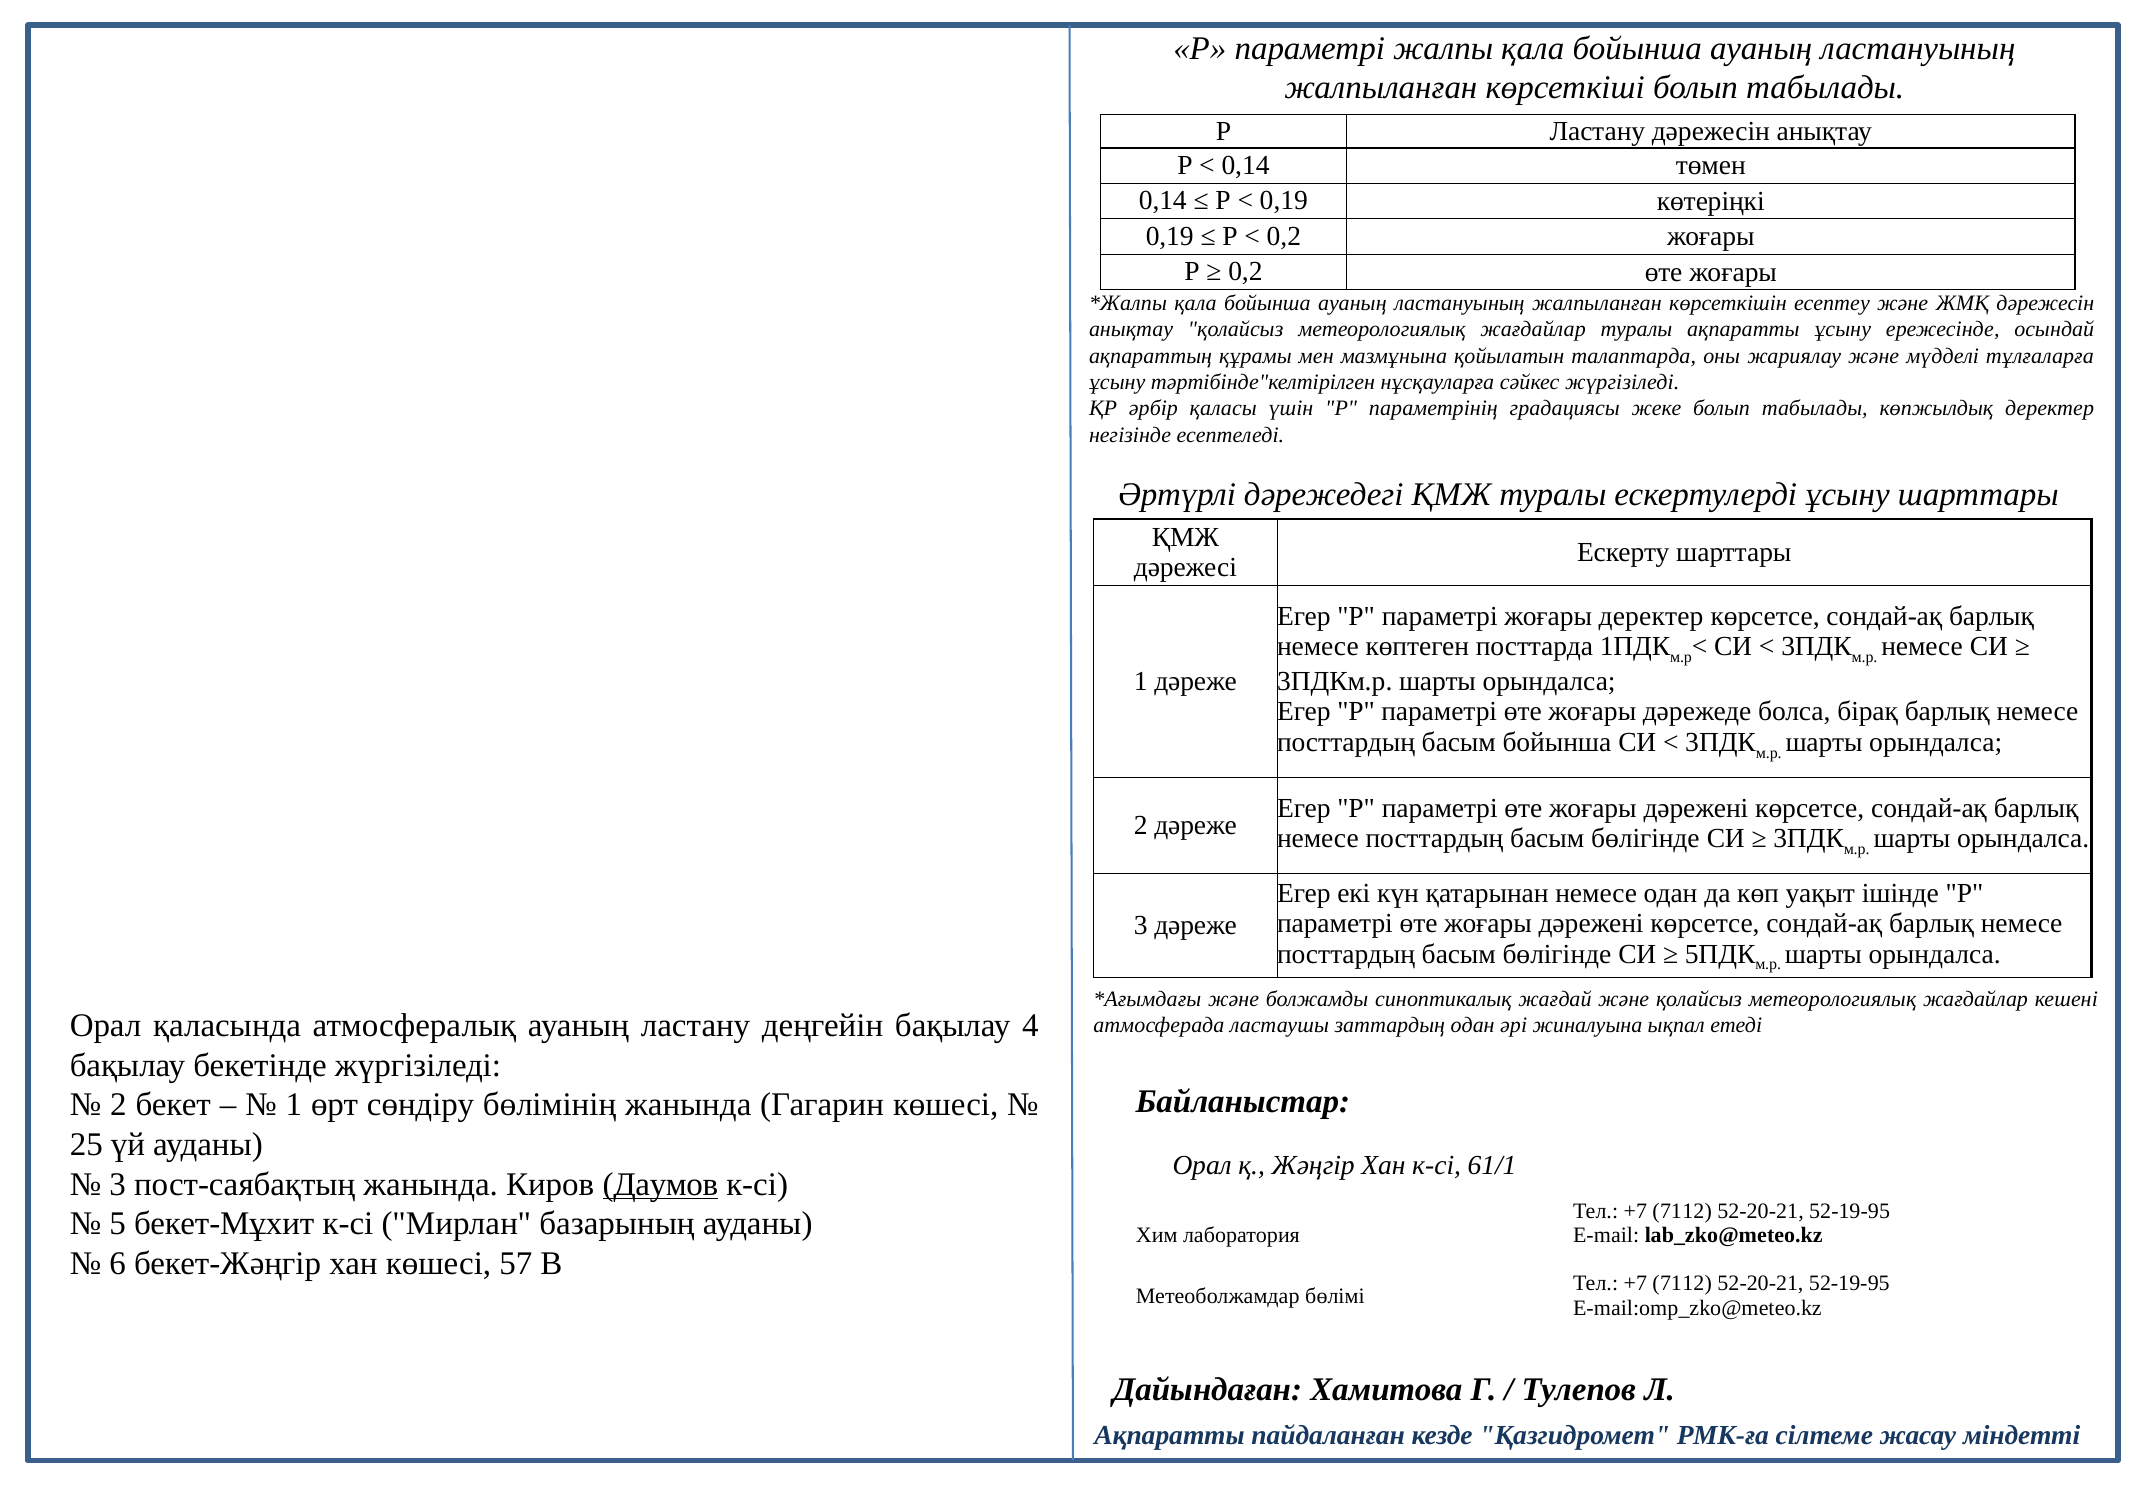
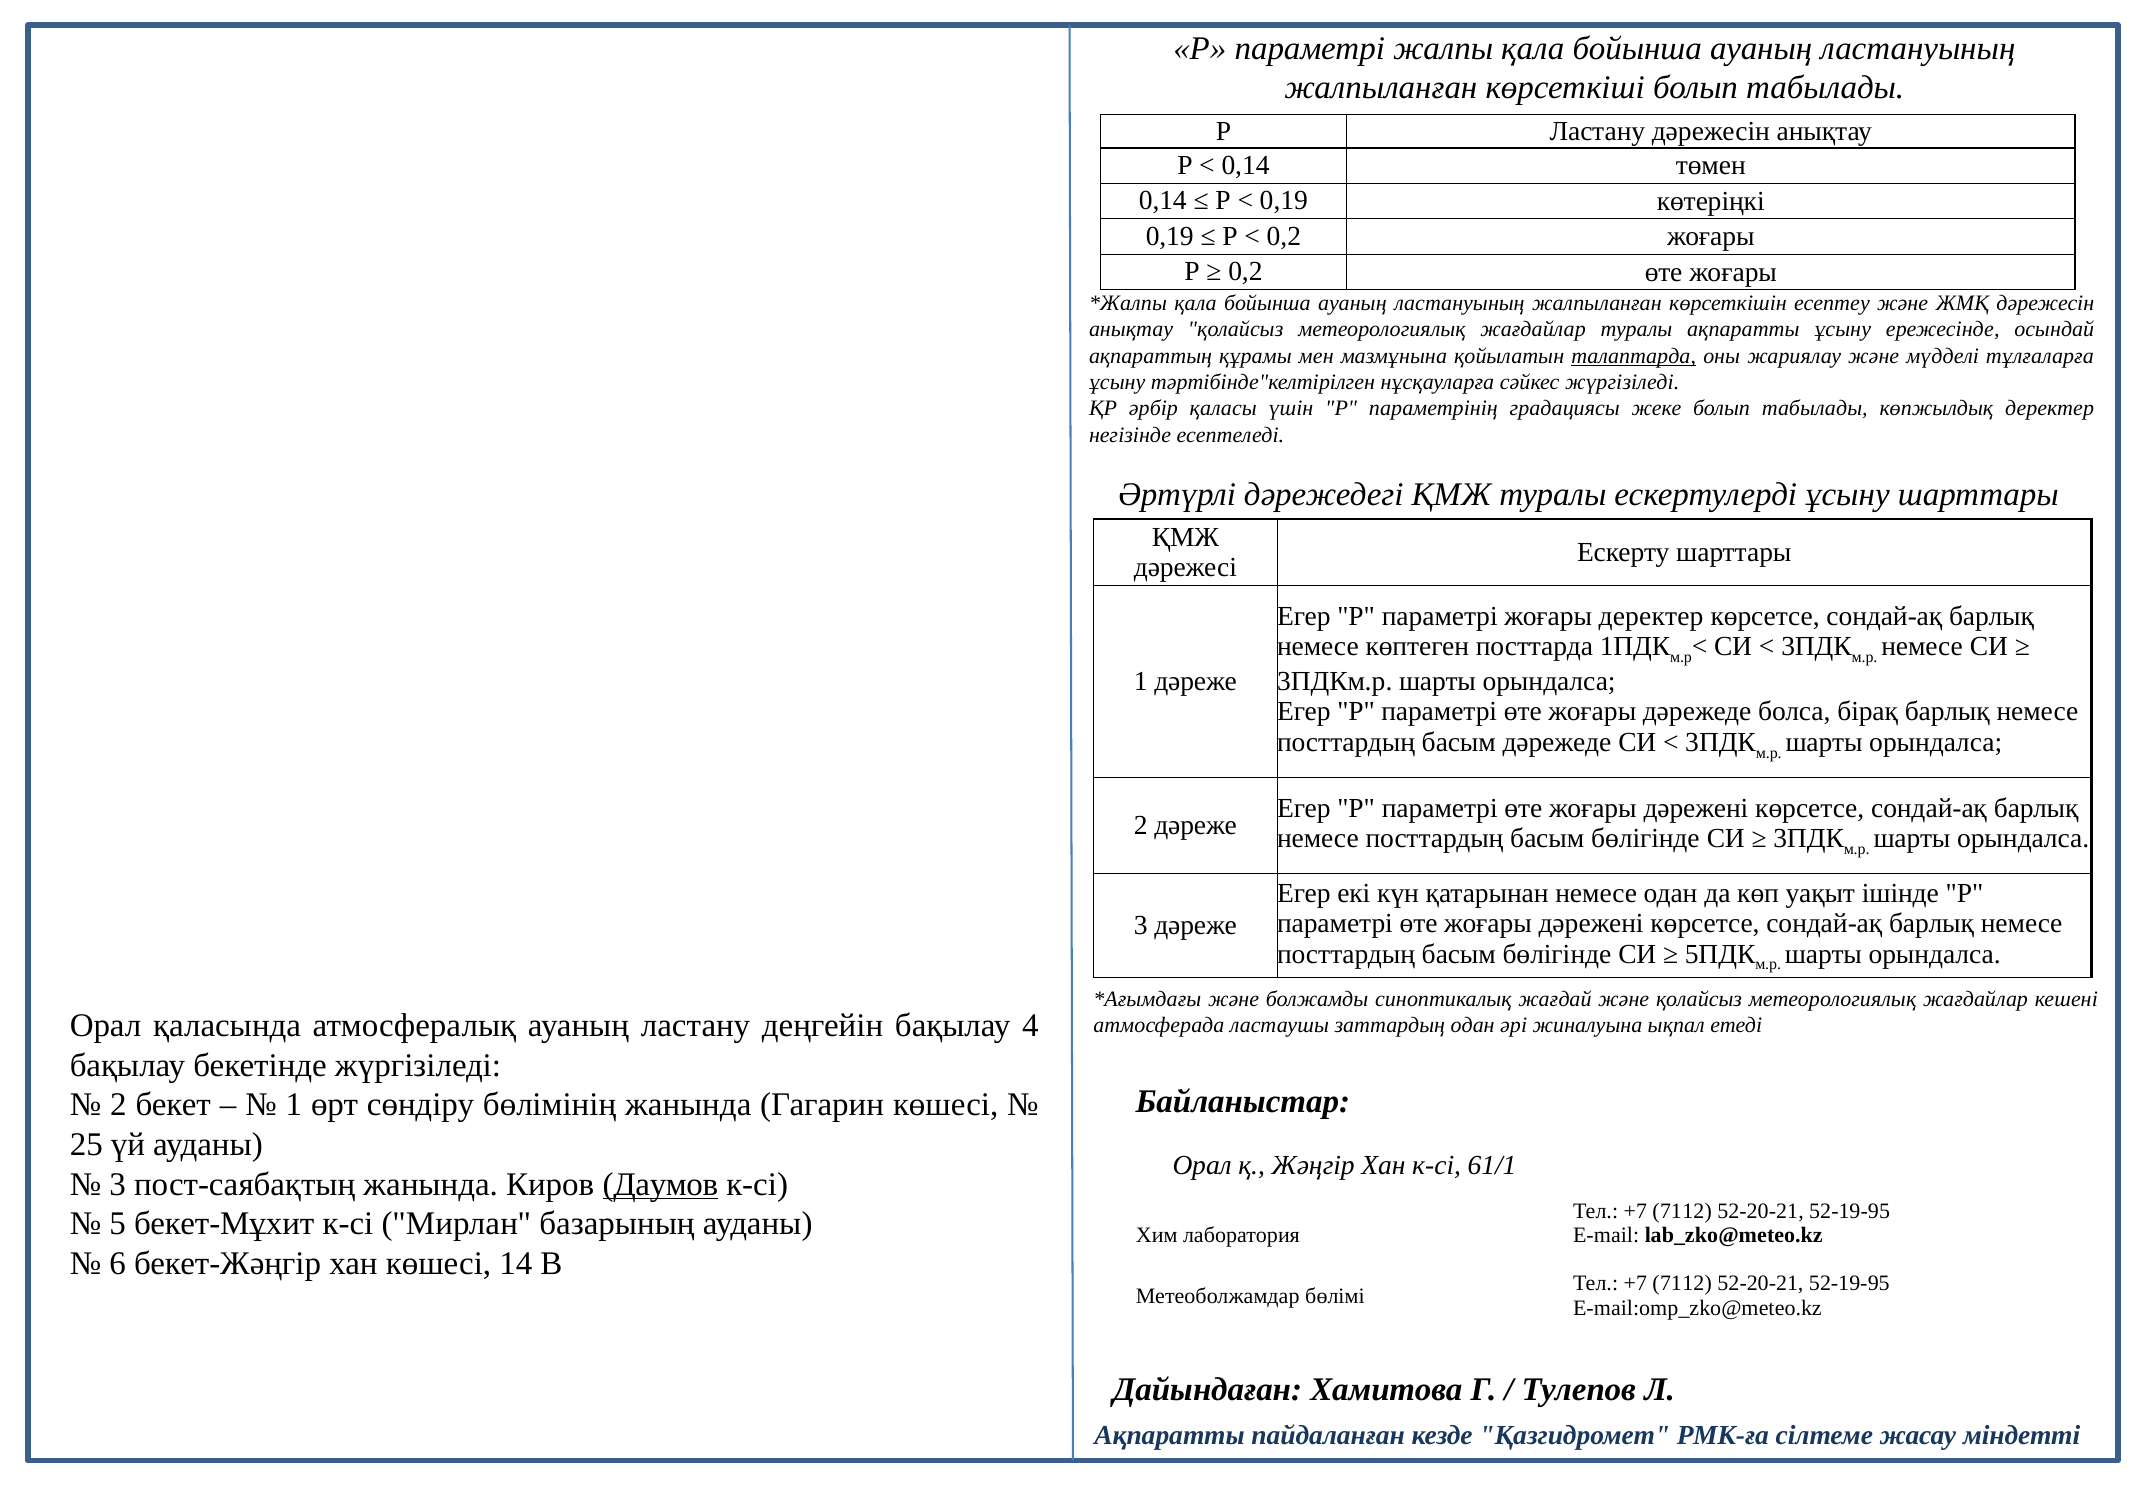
талаптарда underline: none -> present
басым бойынша: бойынша -> дәрежеде
57: 57 -> 14
